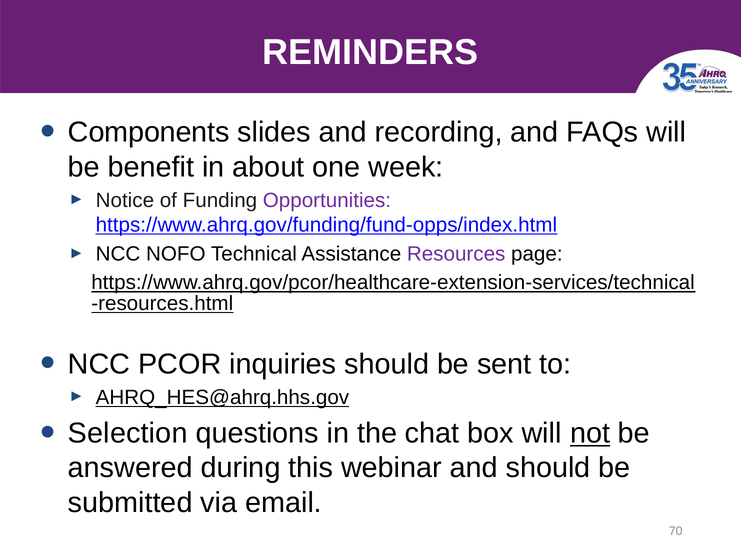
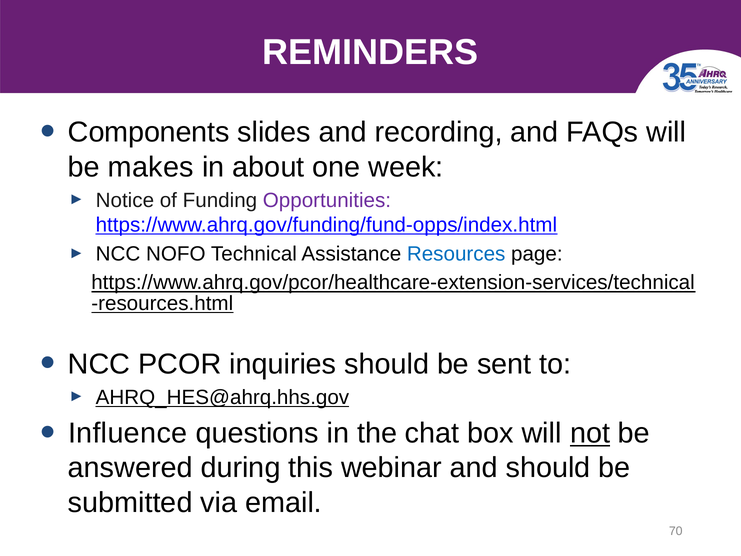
benefit: benefit -> makes
Resources colour: purple -> blue
Selection: Selection -> Influence
